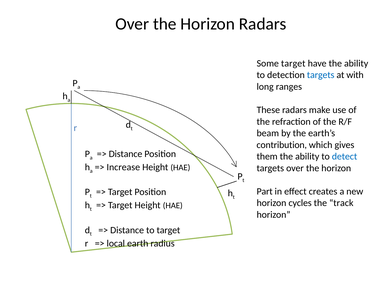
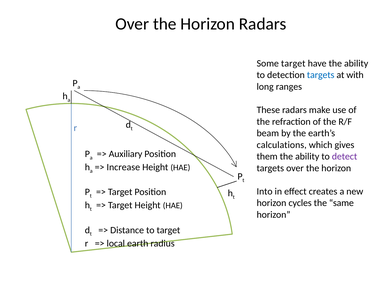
contribution: contribution -> calculations
Distance at (126, 154): Distance -> Auxiliary
detect colour: blue -> purple
Part: Part -> Into
track: track -> same
